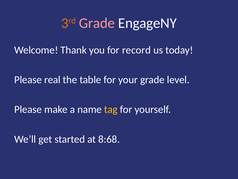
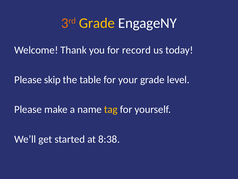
Grade at (97, 23) colour: pink -> yellow
real: real -> skip
8:68: 8:68 -> 8:38
